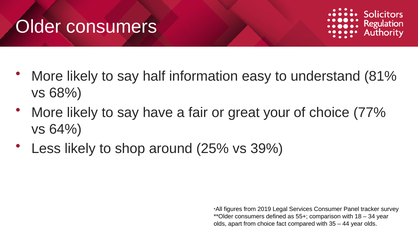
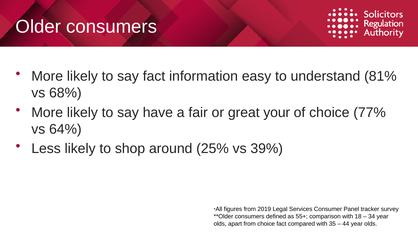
say half: half -> fact
